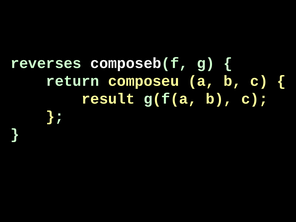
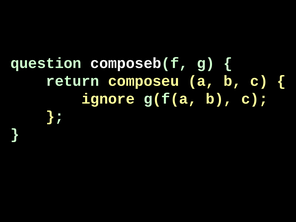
reverses: reverses -> question
result: result -> ignore
